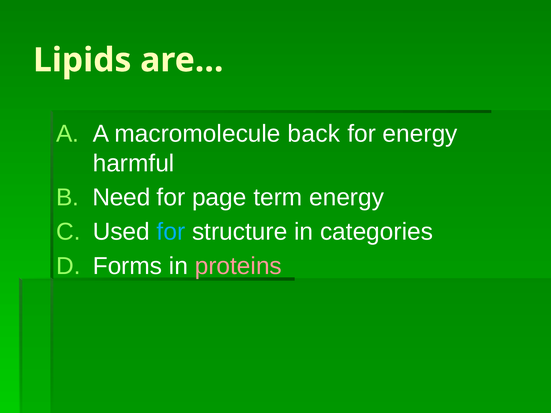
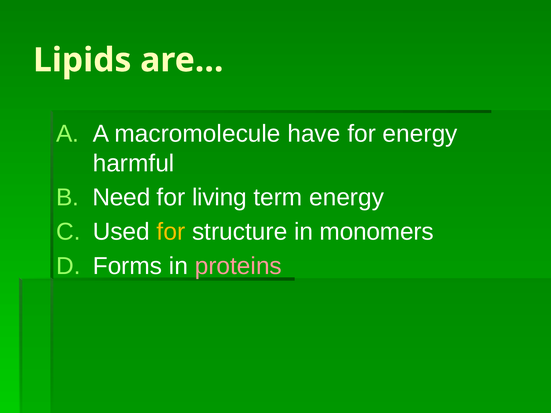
back: back -> have
page: page -> living
for at (171, 232) colour: light blue -> yellow
categories: categories -> monomers
